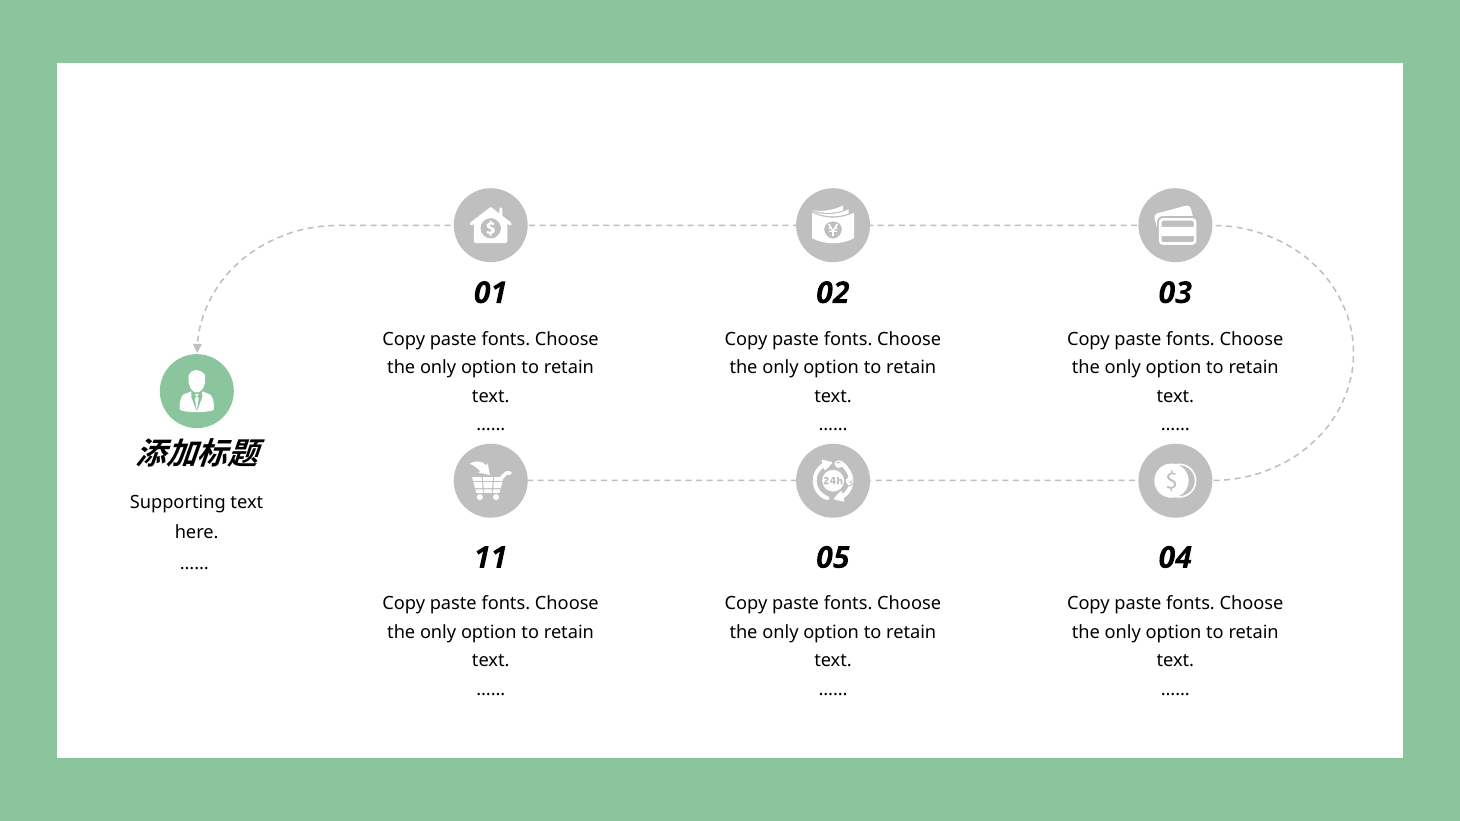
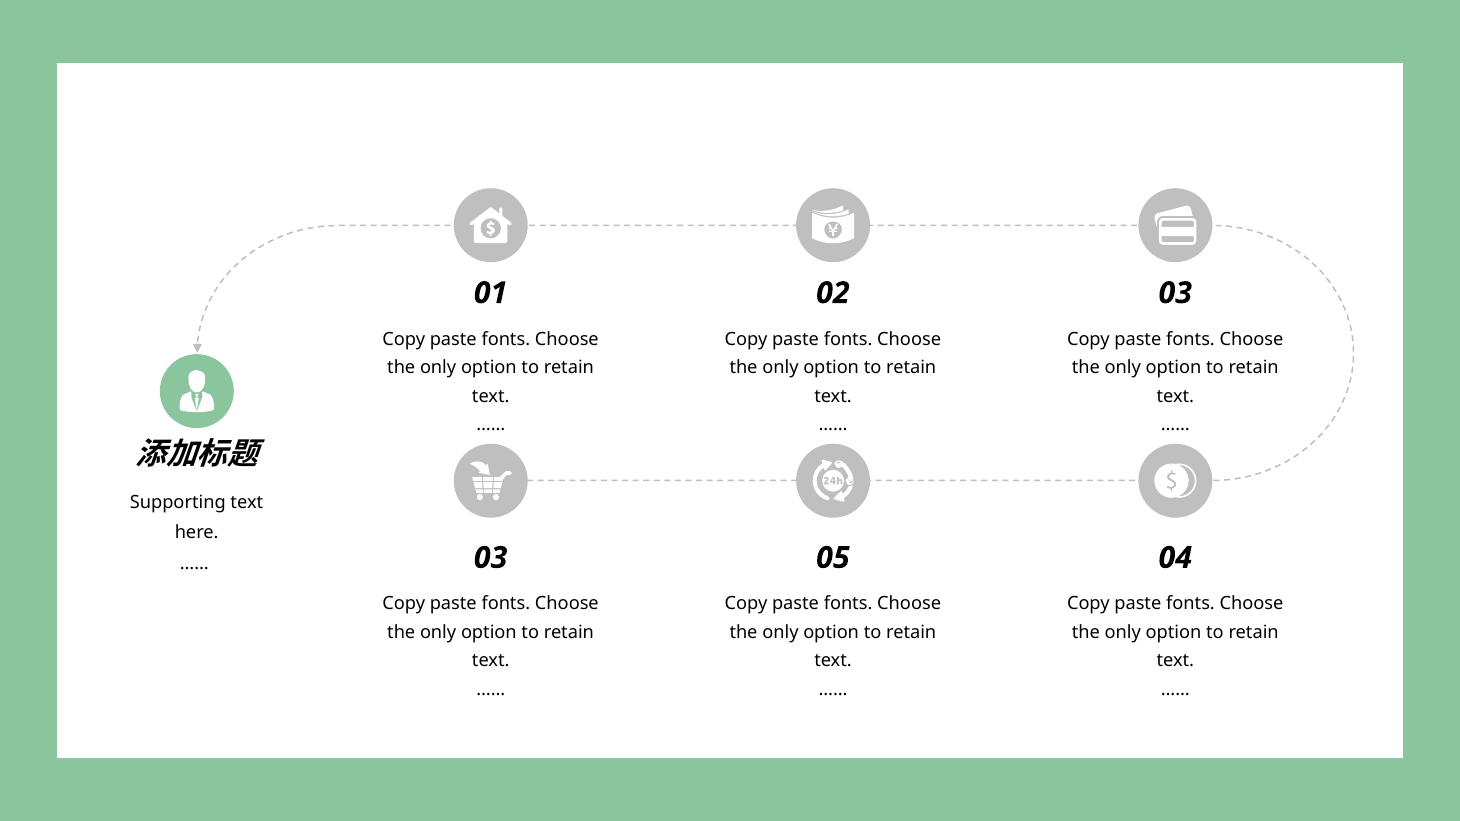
11 at (491, 558): 11 -> 03
